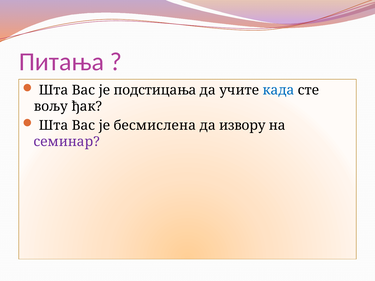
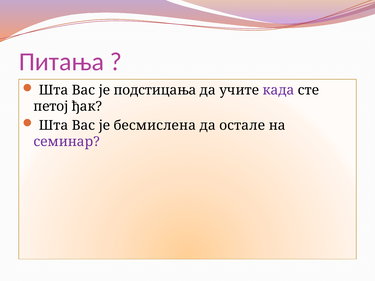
када colour: blue -> purple
вољу: вољу -> петој
извору: извору -> остале
